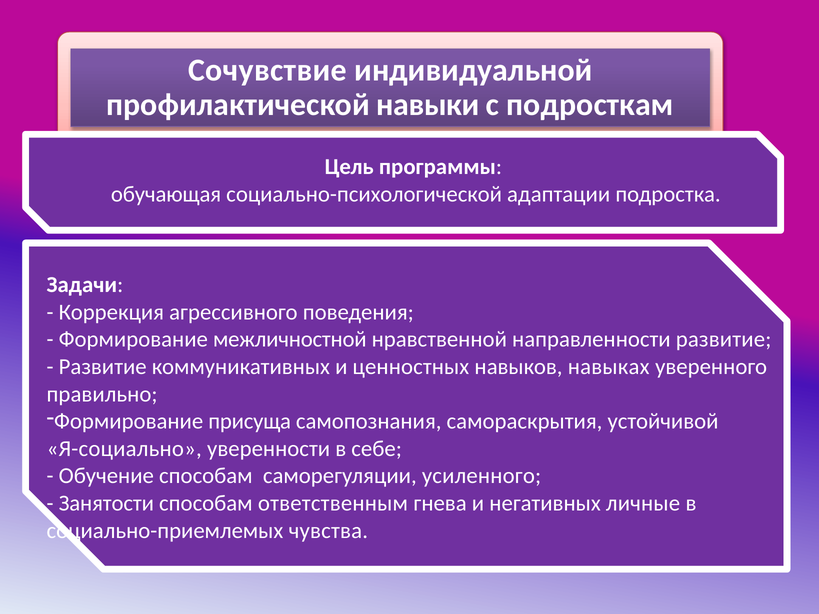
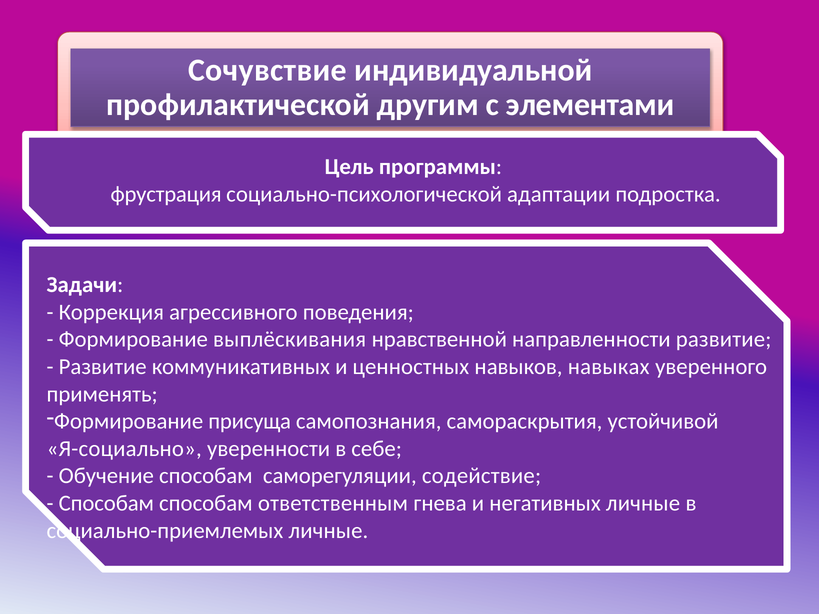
навыки: навыки -> другим
подросткам: подросткам -> элементами
обучающая: обучающая -> фрустрация
межличностной: межличностной -> выплёскивания
правильно: правильно -> применять
усиленного: усиленного -> содействие
Занятости at (106, 503): Занятости -> Способам
социально-приемлемых чувства: чувства -> личные
